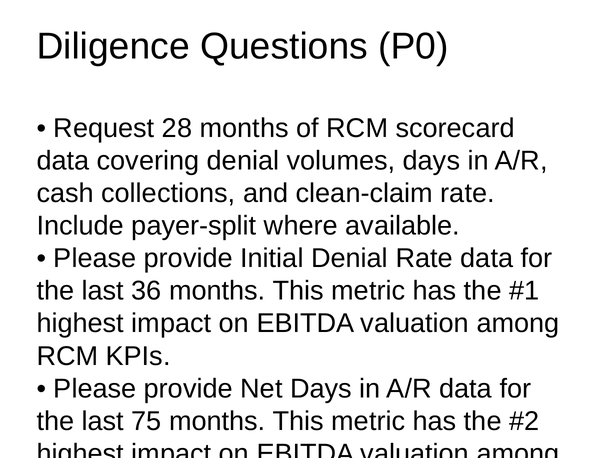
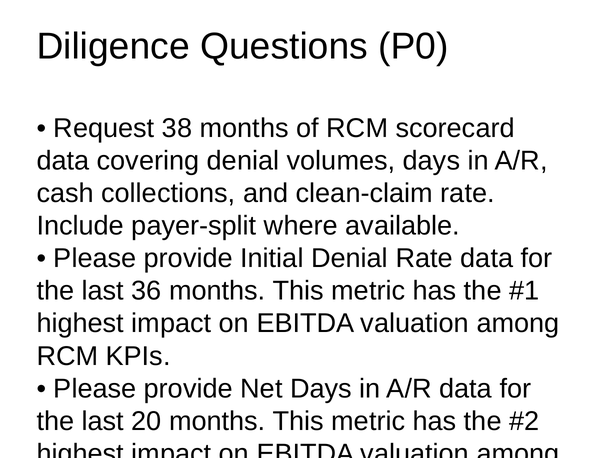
28: 28 -> 38
75: 75 -> 20
